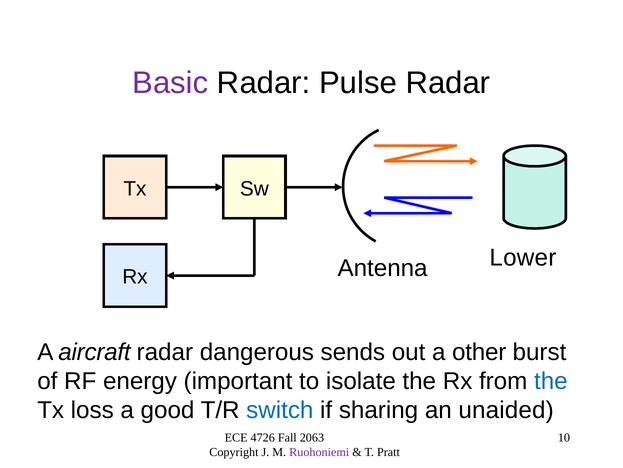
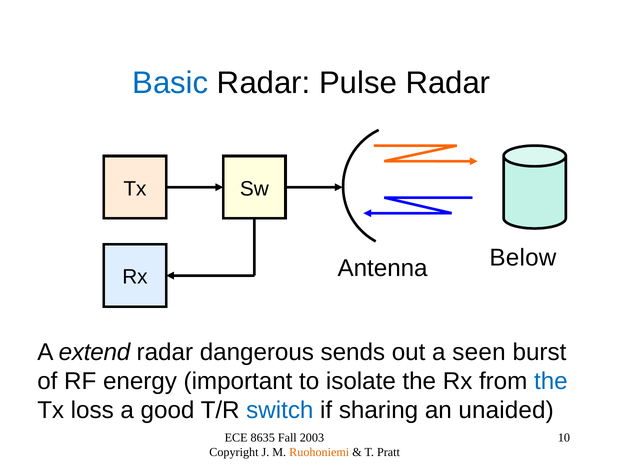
Basic colour: purple -> blue
Lower: Lower -> Below
aircraft: aircraft -> extend
other: other -> seen
4726: 4726 -> 8635
2063: 2063 -> 2003
Ruohoniemi colour: purple -> orange
